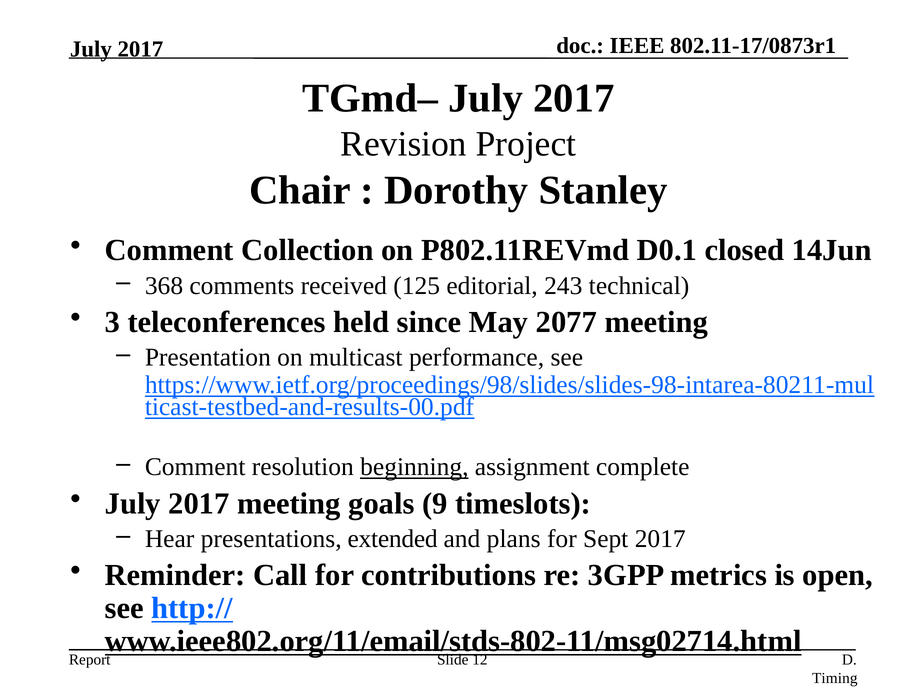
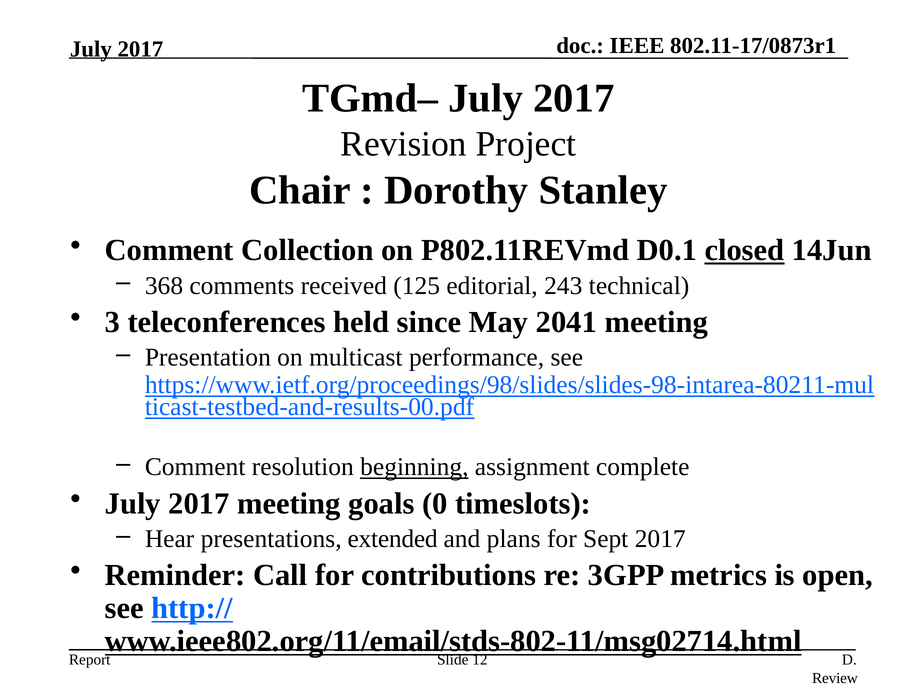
closed underline: none -> present
2077: 2077 -> 2041
9: 9 -> 0
Timing: Timing -> Review
